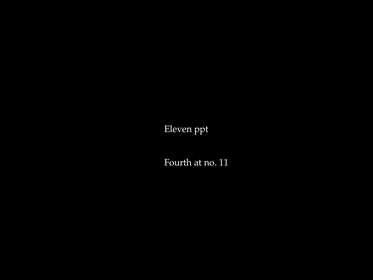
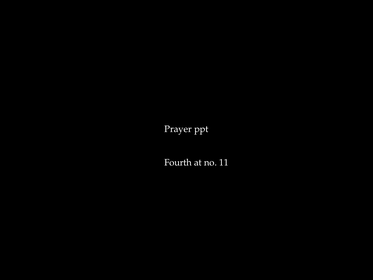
Eleven: Eleven -> Prayer
